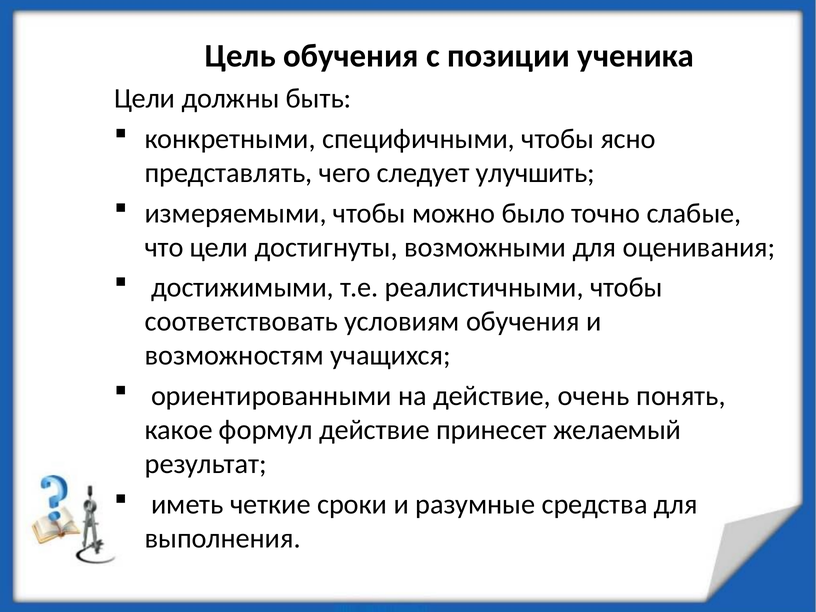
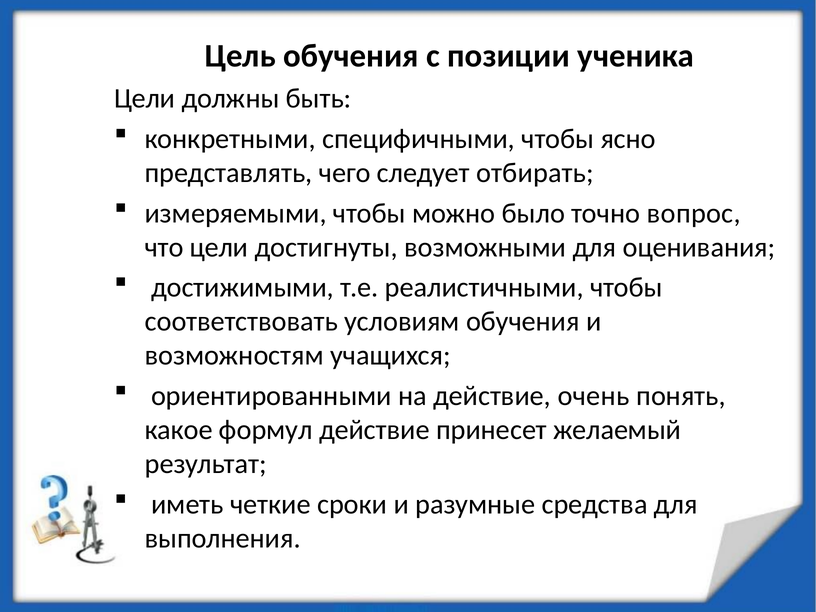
улучшить: улучшить -> отбирать
слабые: слабые -> вопрос
